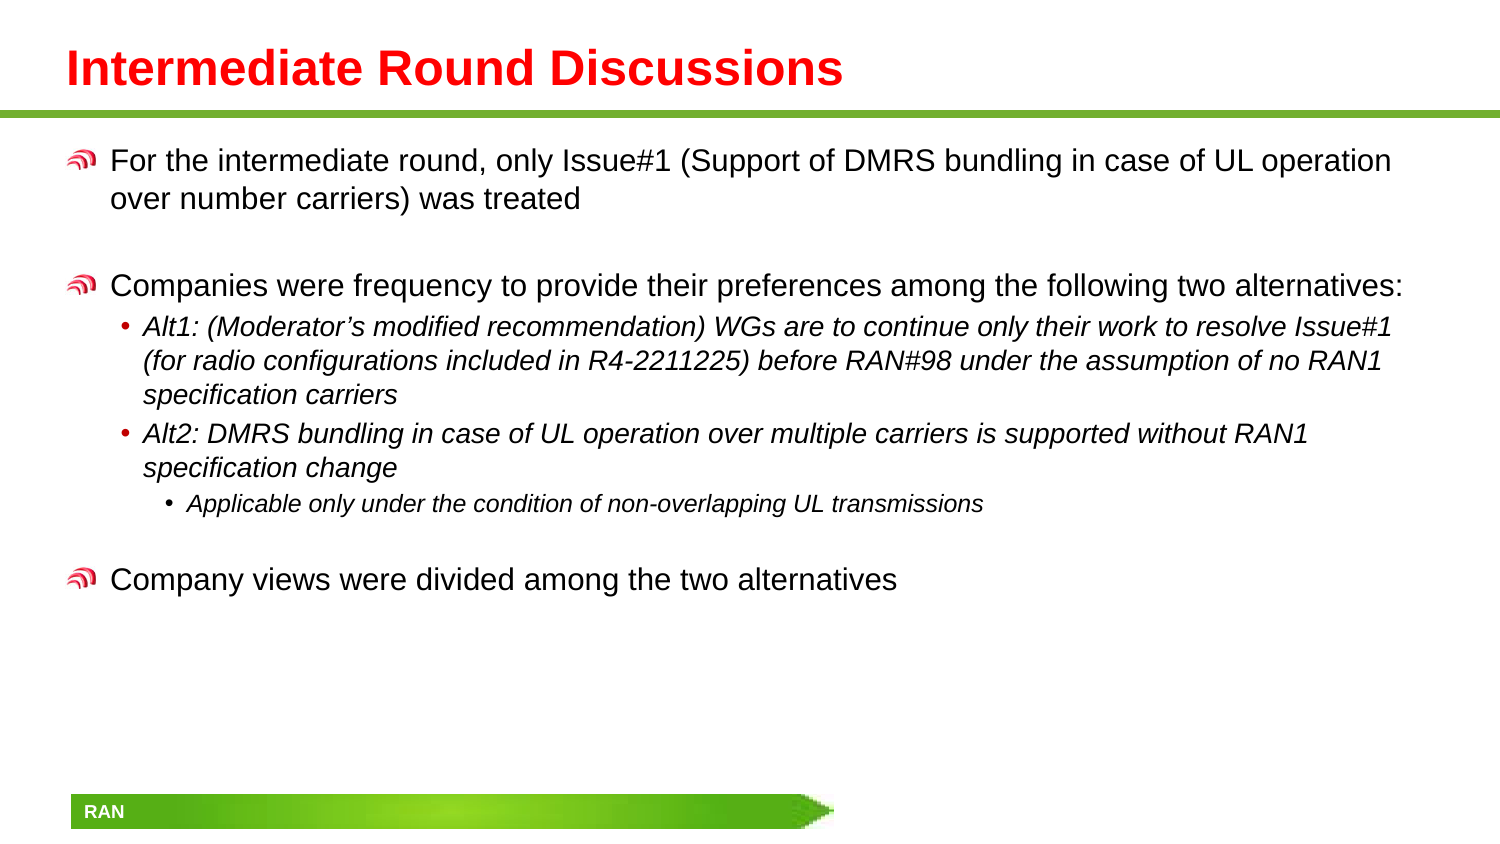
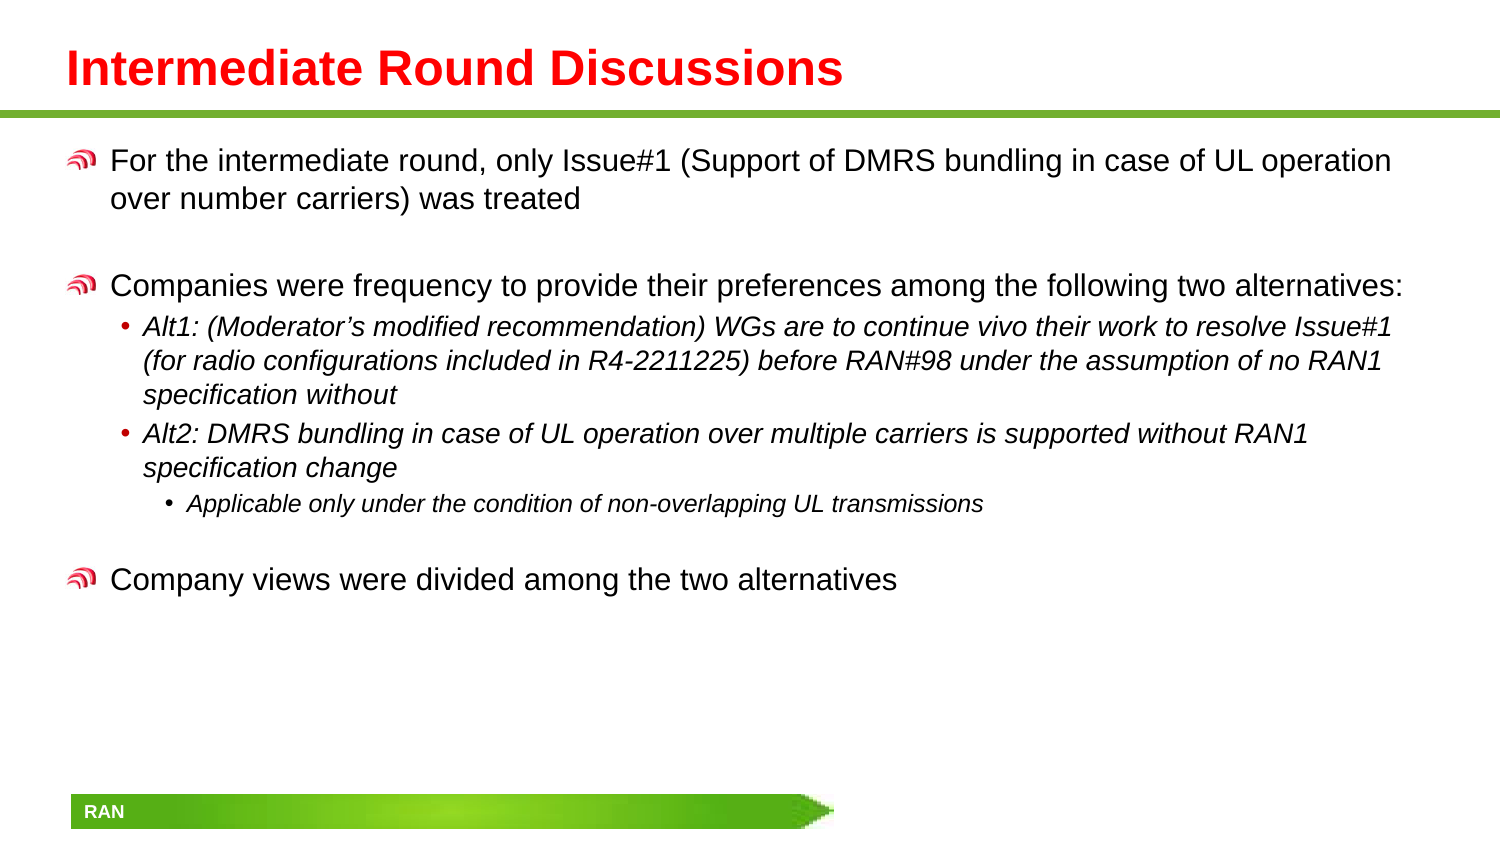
continue only: only -> vivo
specification carriers: carriers -> without
